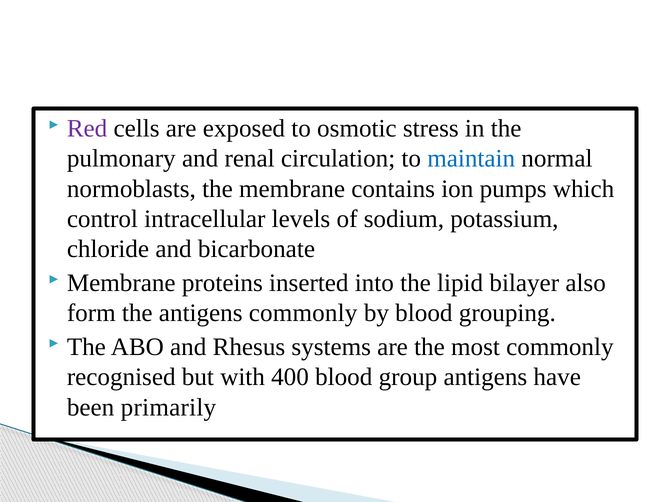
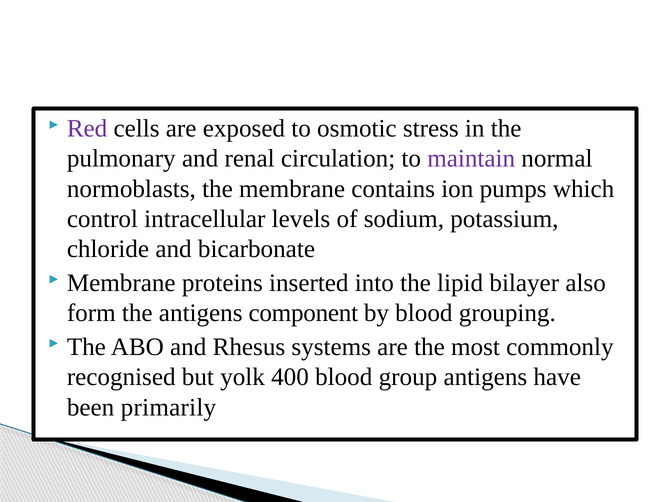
maintain colour: blue -> purple
antigens commonly: commonly -> component
with: with -> yolk
